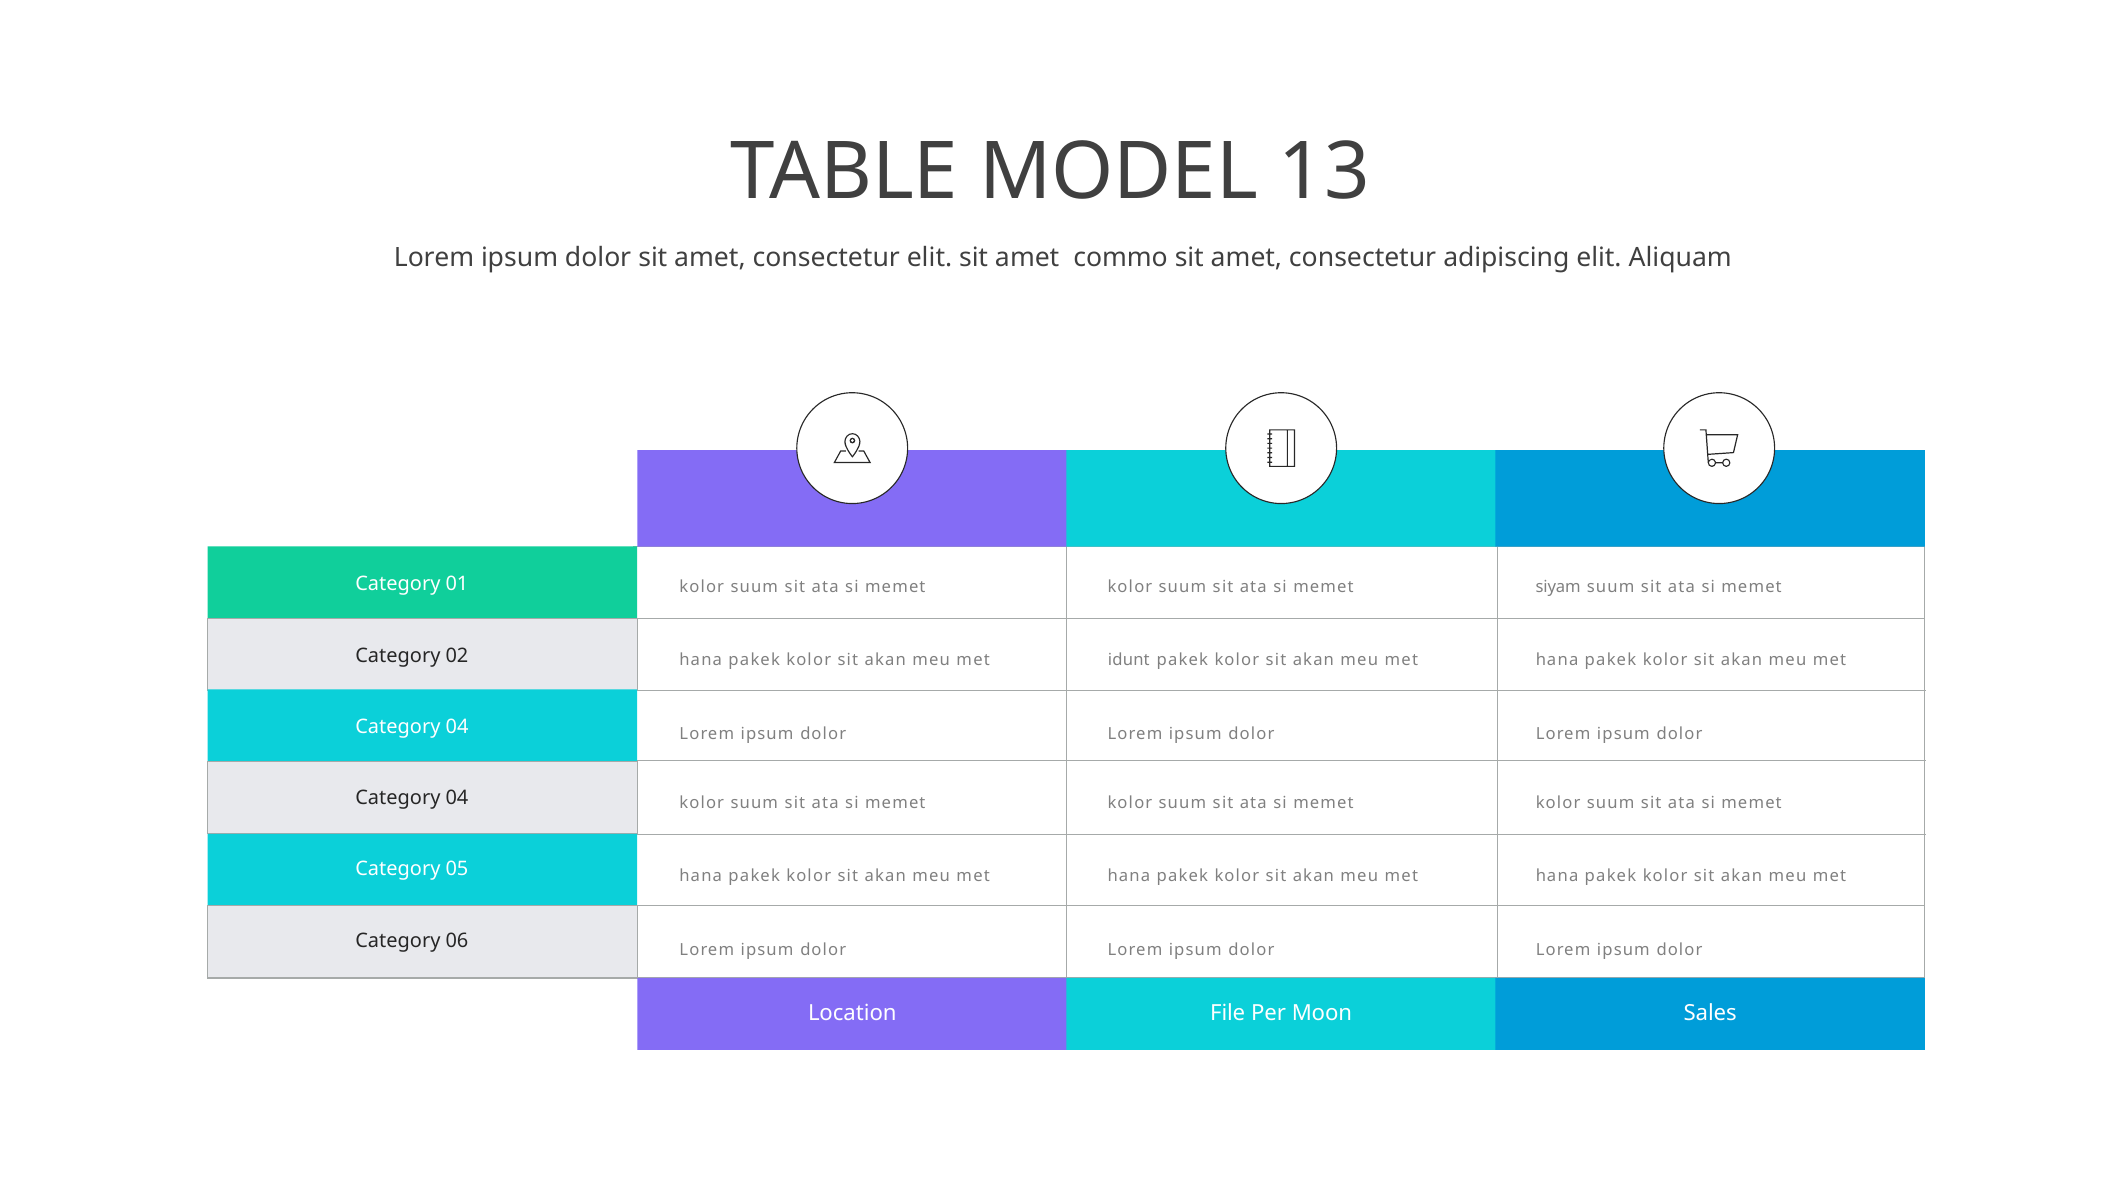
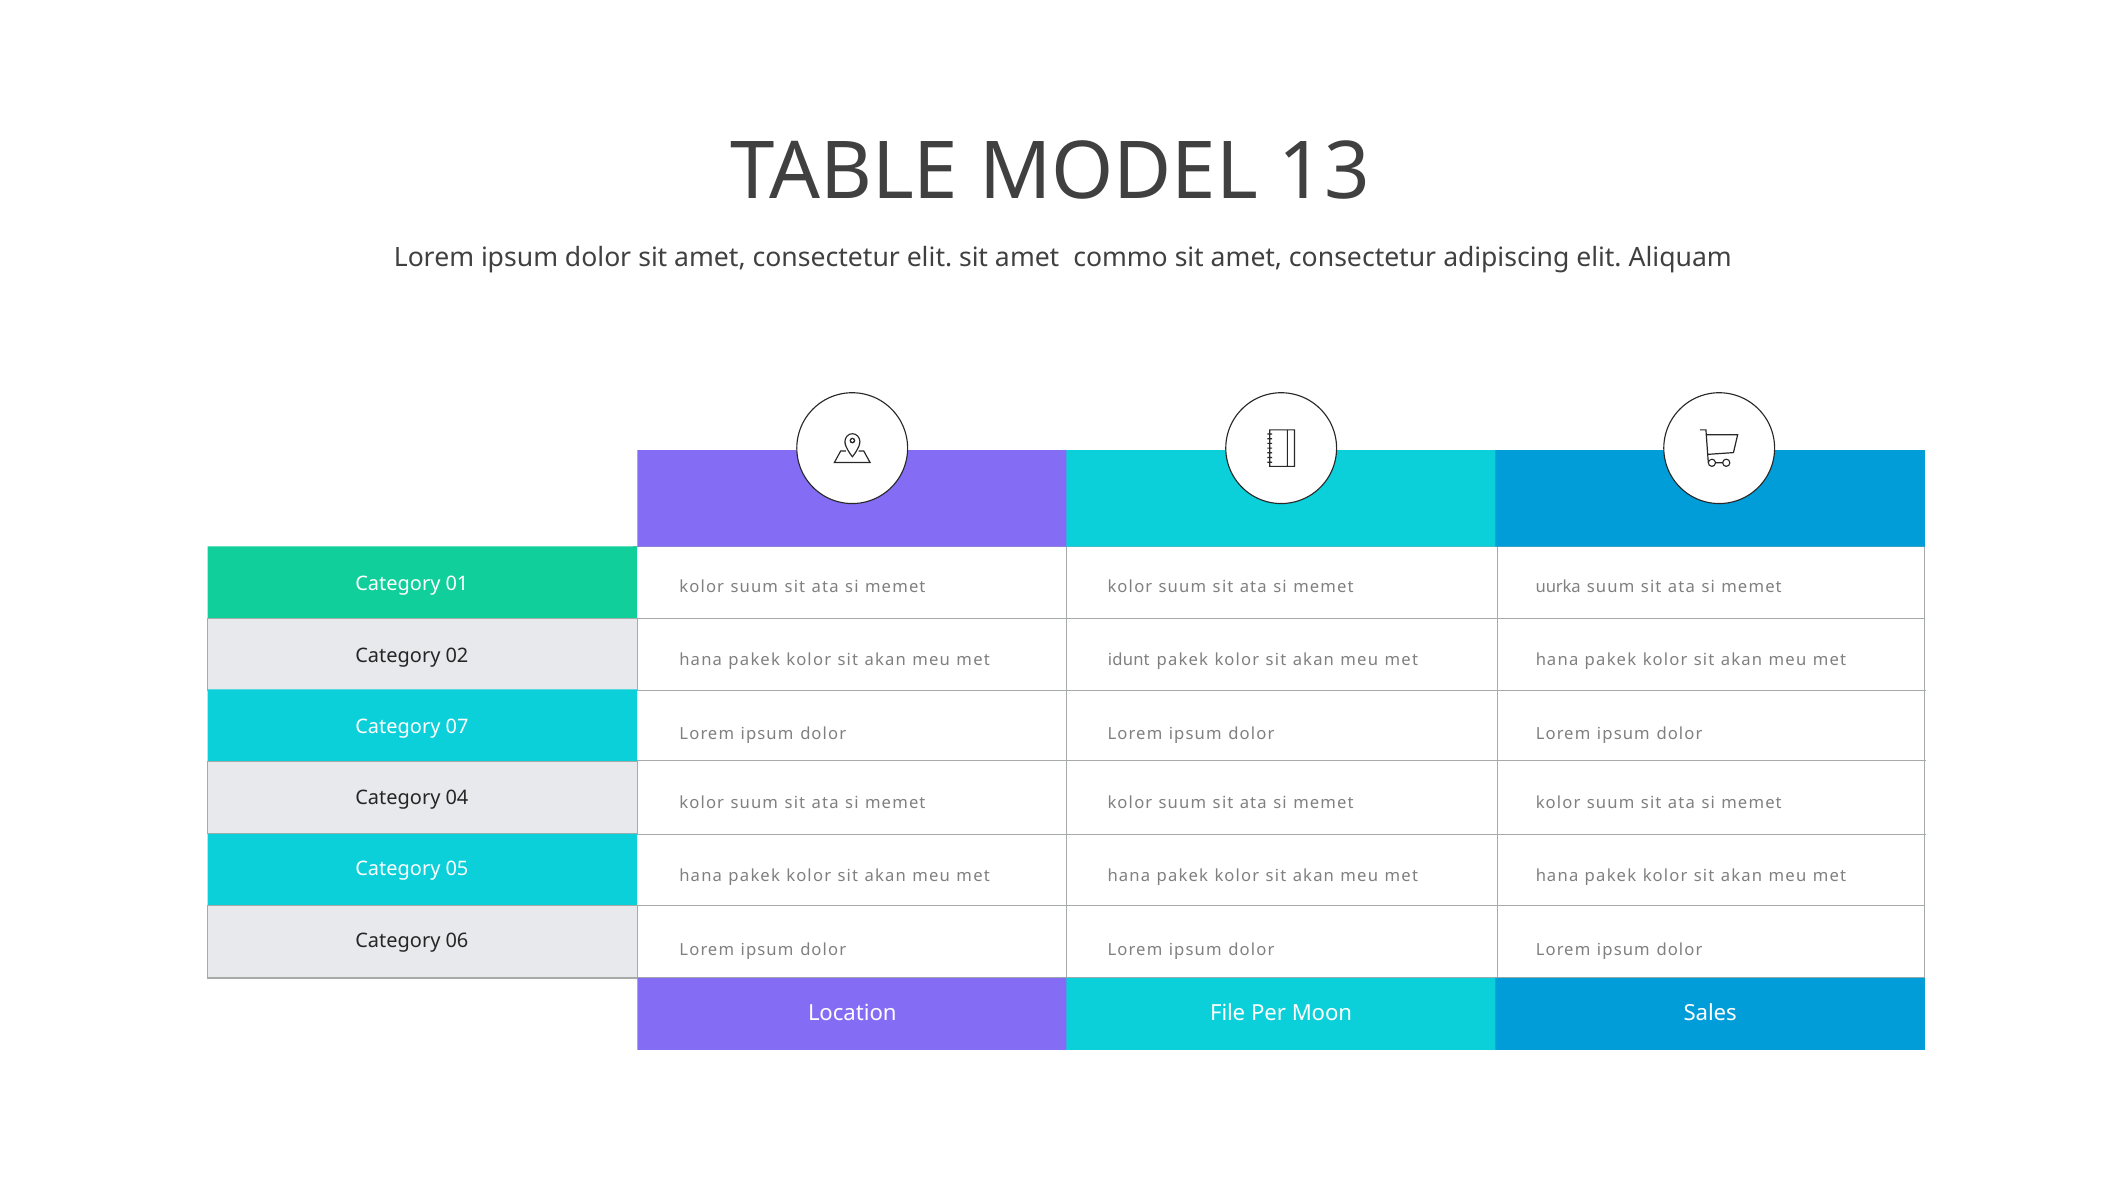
siyam: siyam -> uurka
04 at (457, 727): 04 -> 07
